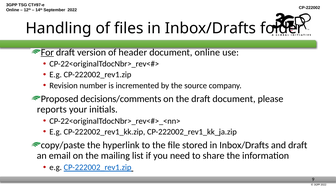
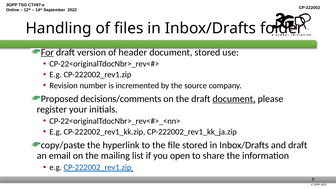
document online: online -> stored
document at (234, 99) underline: none -> present
reports: reports -> register
need: need -> open
